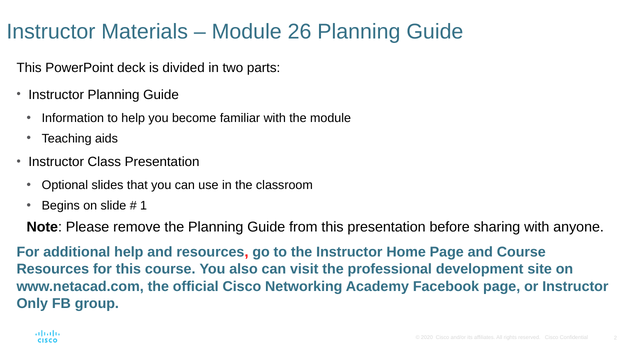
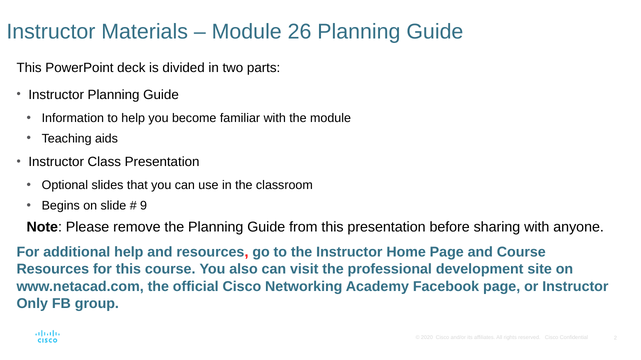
1: 1 -> 9
